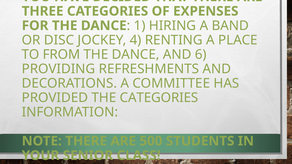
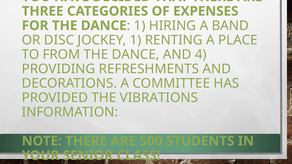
JOCKEY 4: 4 -> 1
6: 6 -> 4
THE CATEGORIES: CATEGORIES -> VIBRATIONS
